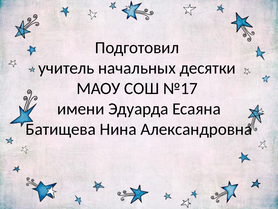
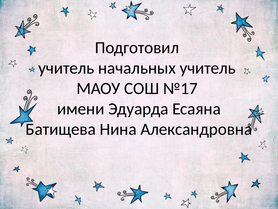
начальных десятки: десятки -> учитель
